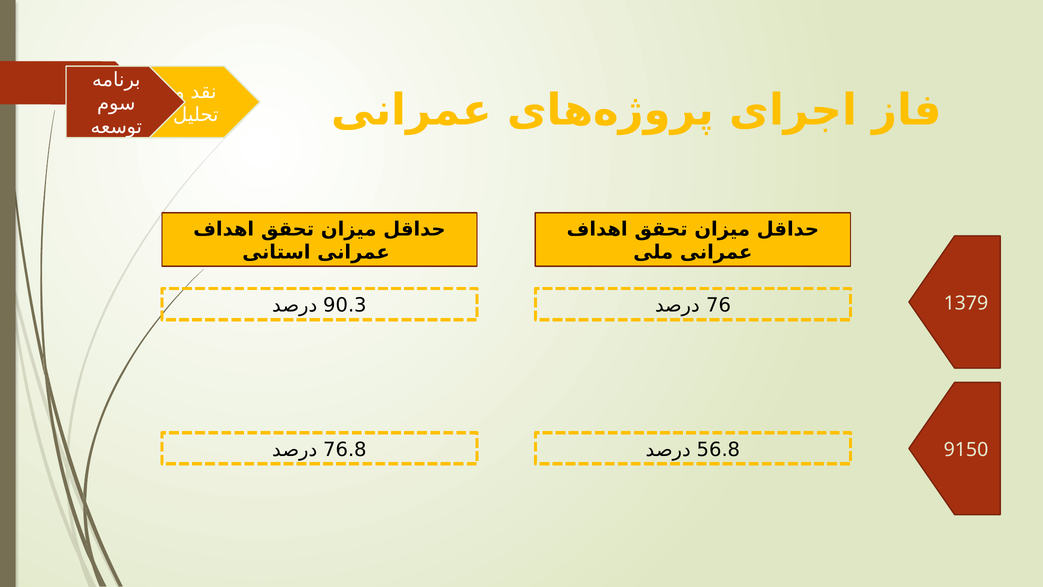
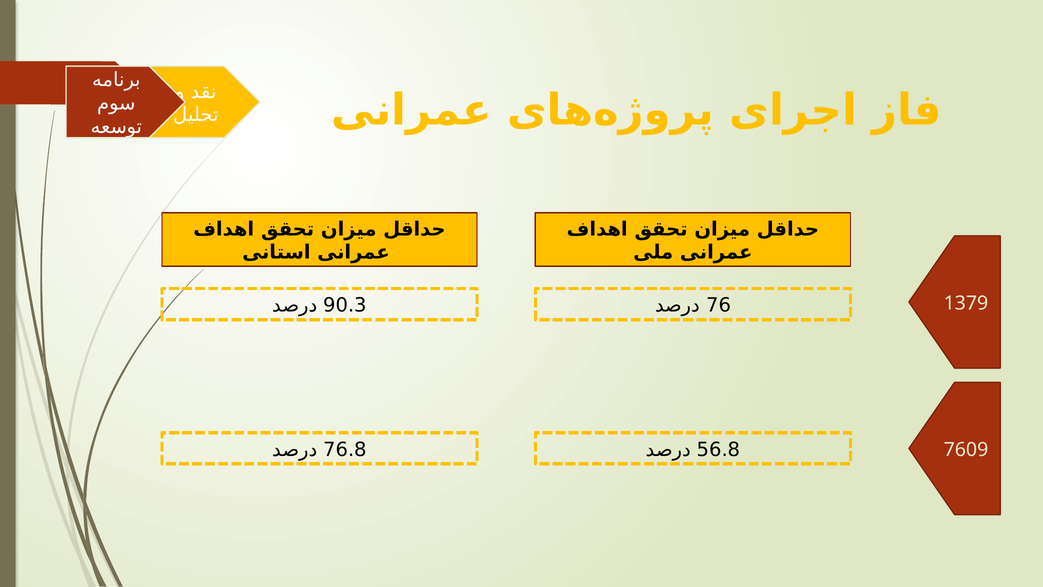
9150: 9150 -> 7609
